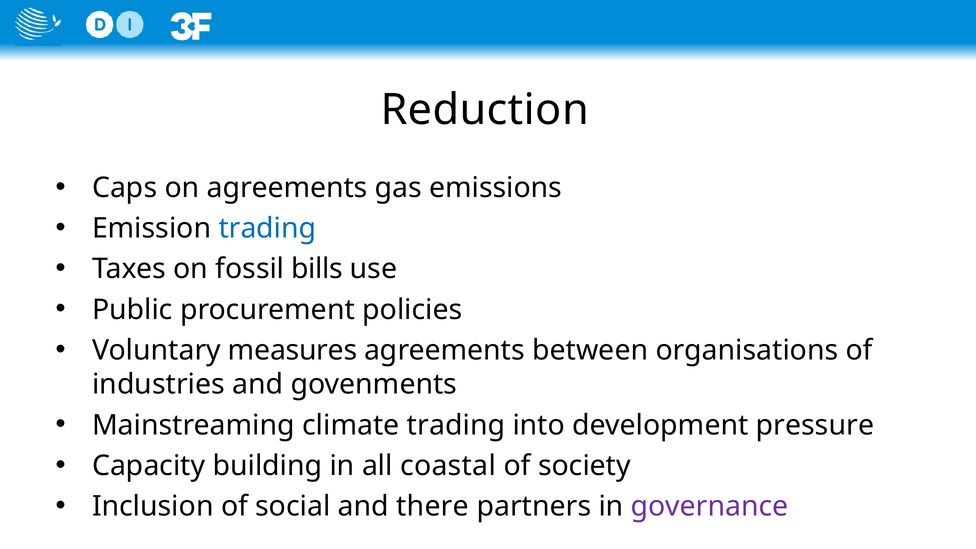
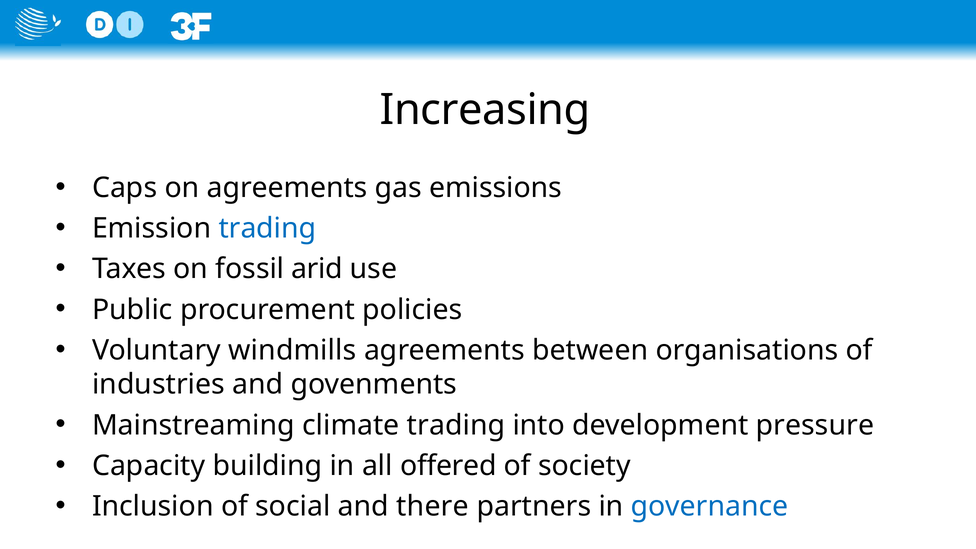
Reduction: Reduction -> Increasing
bills: bills -> arid
measures: measures -> windmills
coastal: coastal -> offered
governance colour: purple -> blue
